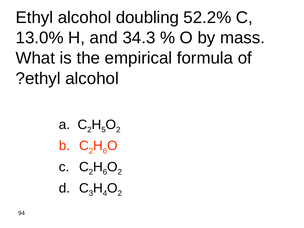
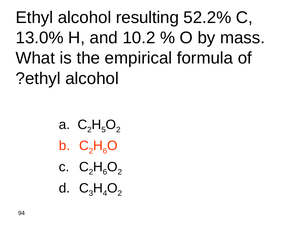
doubling: doubling -> resulting
34.3: 34.3 -> 10.2
